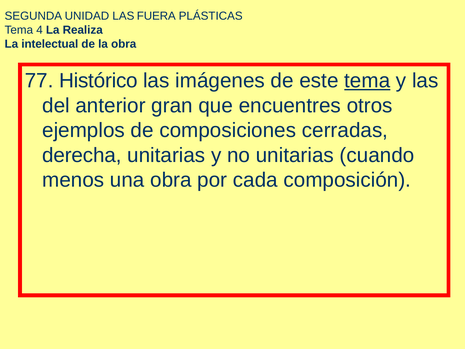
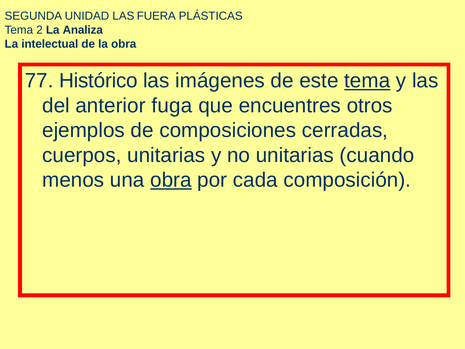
4: 4 -> 2
Realiza: Realiza -> Analiza
gran: gran -> fuga
derecha: derecha -> cuerpos
obra at (171, 180) underline: none -> present
